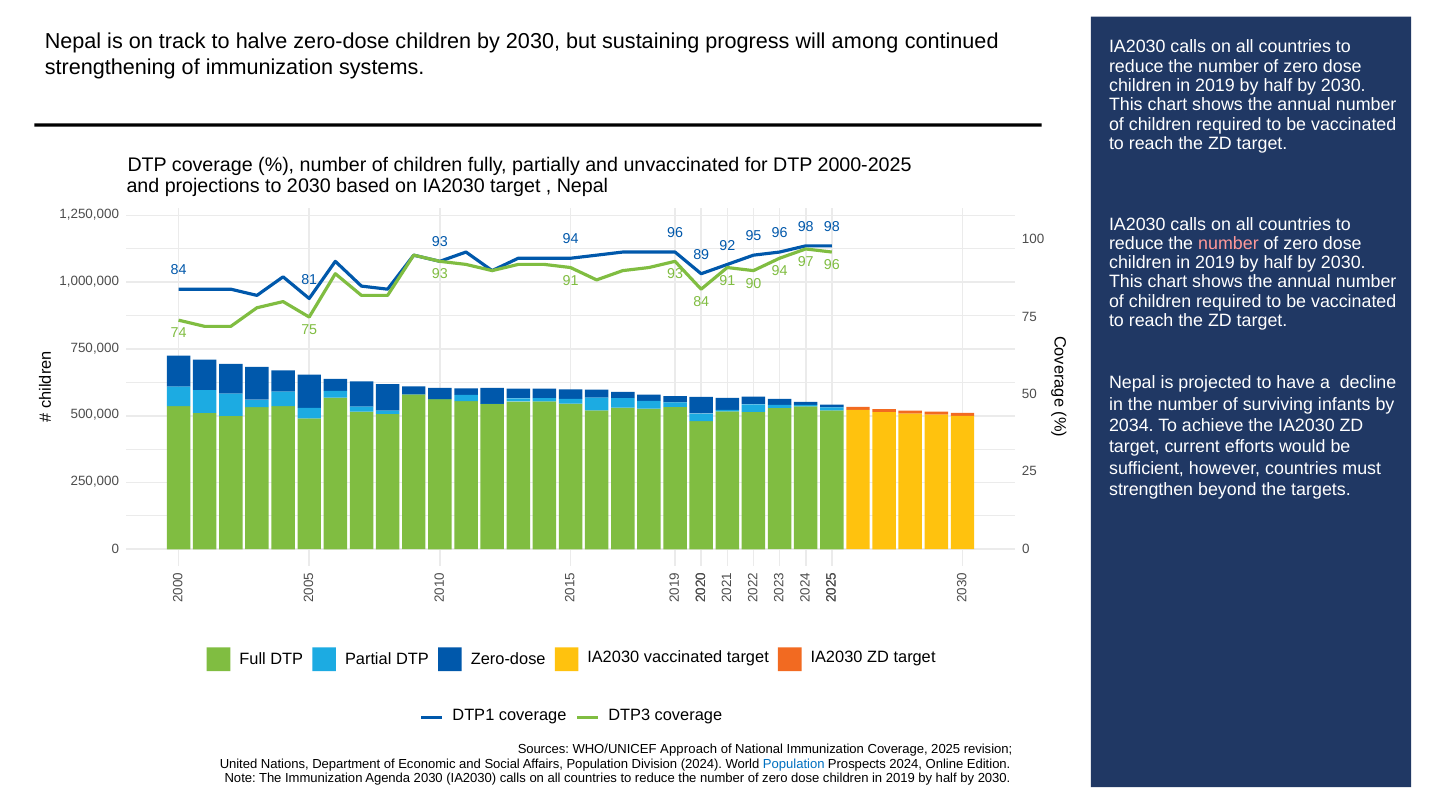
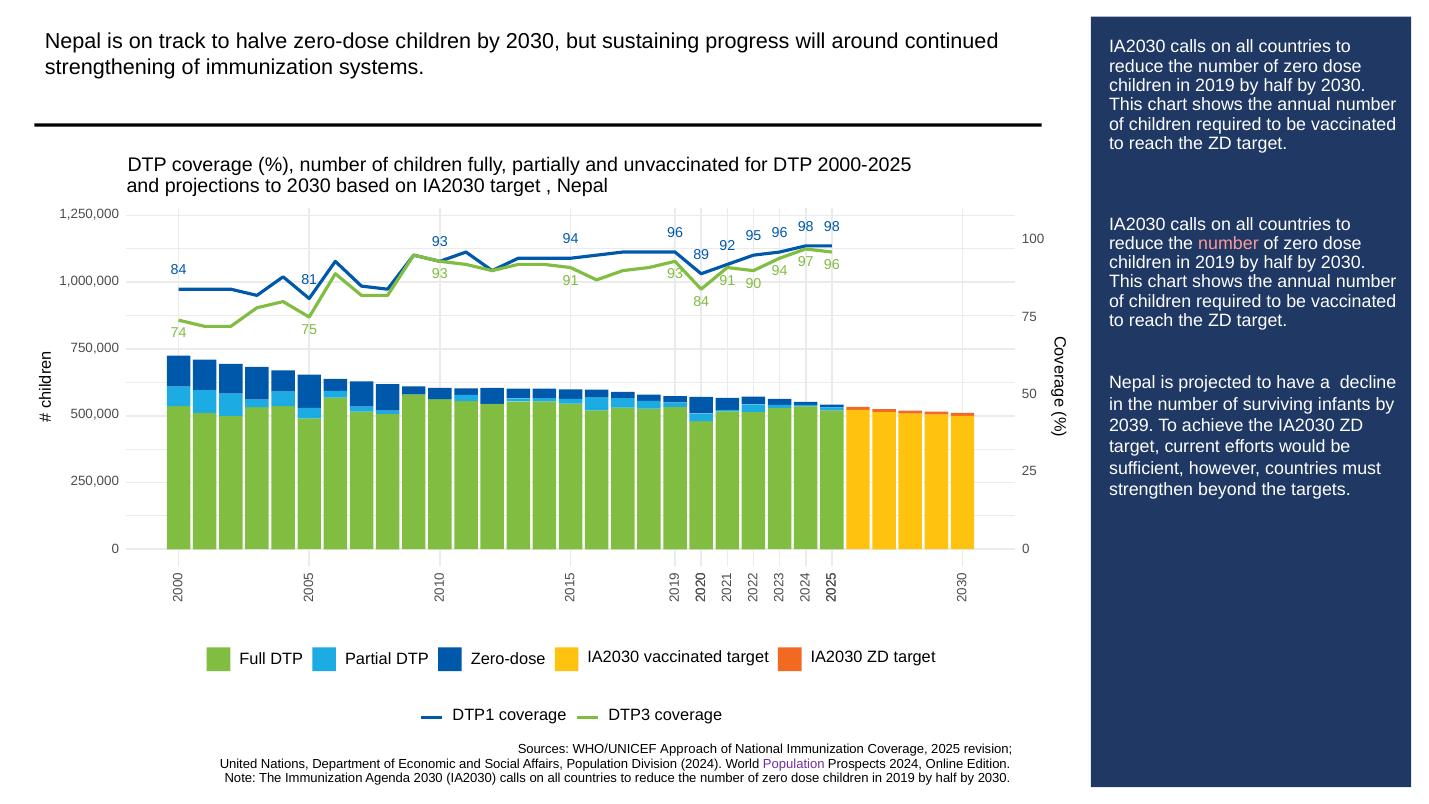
among: among -> around
2034: 2034 -> 2039
Population at (794, 764) colour: blue -> purple
